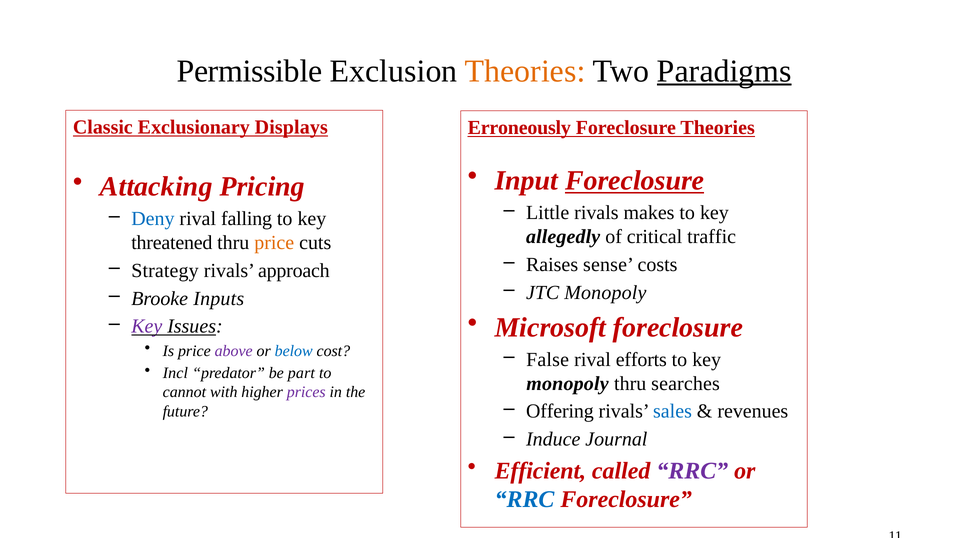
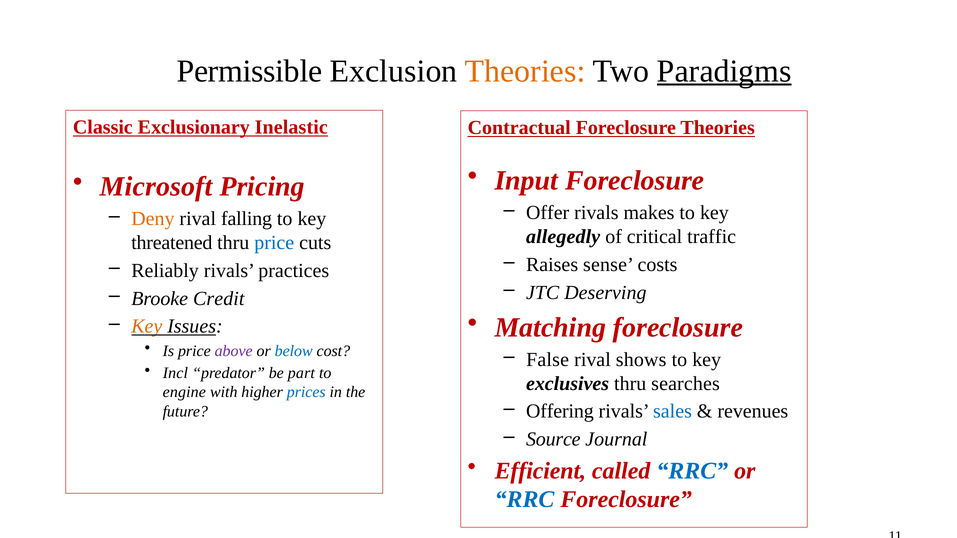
Displays: Displays -> Inelastic
Erroneously: Erroneously -> Contractual
Foreclosure at (635, 181) underline: present -> none
Attacking: Attacking -> Microsoft
Little: Little -> Offer
Deny colour: blue -> orange
price at (274, 243) colour: orange -> blue
Strategy: Strategy -> Reliably
approach: approach -> practices
JTC Monopoly: Monopoly -> Deserving
Inputs: Inputs -> Credit
Microsoft: Microsoft -> Matching
Key at (147, 327) colour: purple -> orange
efforts: efforts -> shows
monopoly at (567, 384): monopoly -> exclusives
cannot: cannot -> engine
prices colour: purple -> blue
Induce: Induce -> Source
RRC at (692, 471) colour: purple -> blue
